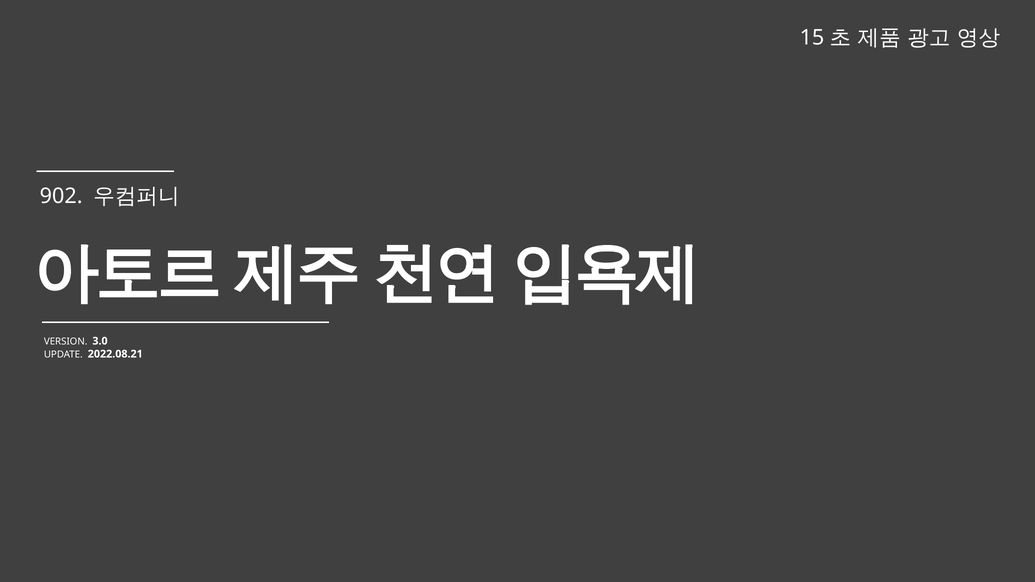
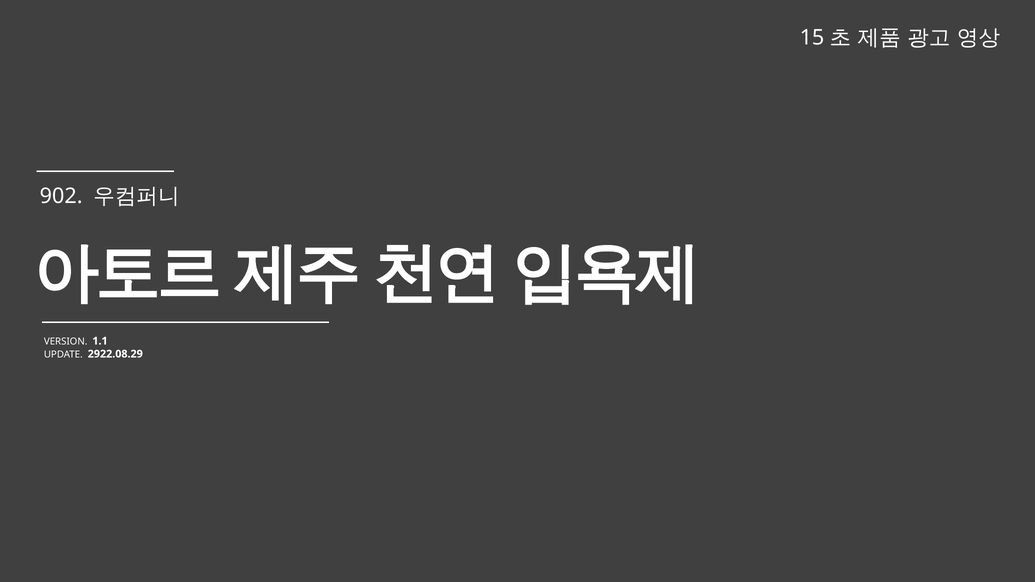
3.0: 3.0 -> 1.1
2022.08.21: 2022.08.21 -> 2922.08.29
